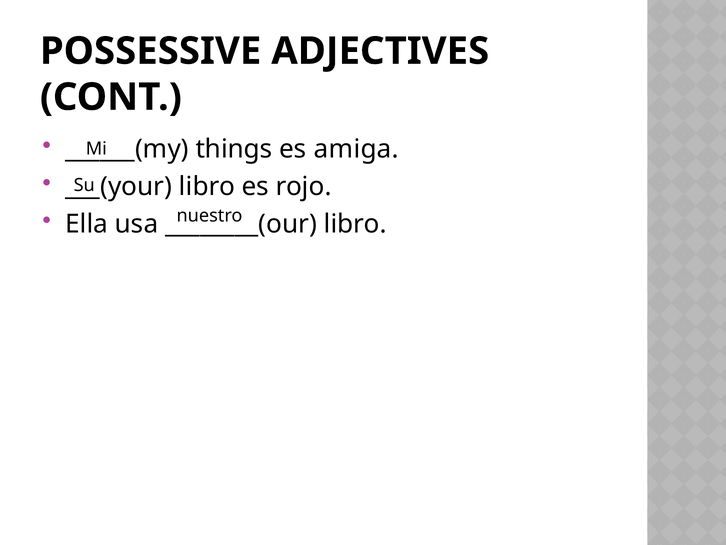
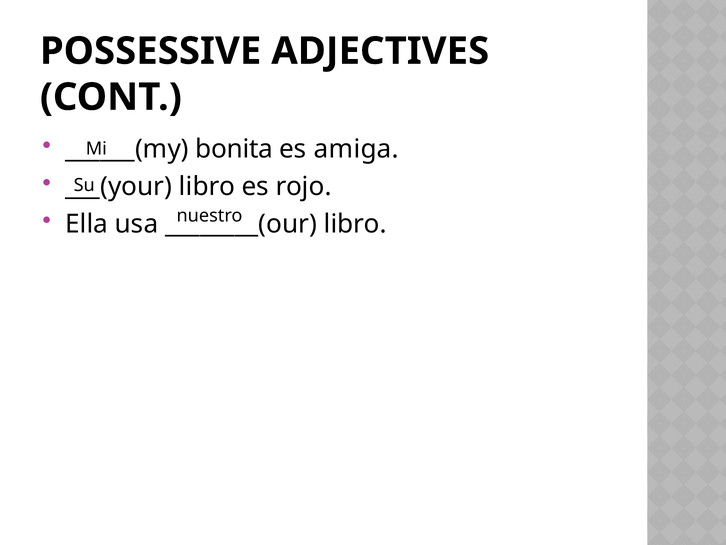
things: things -> bonita
